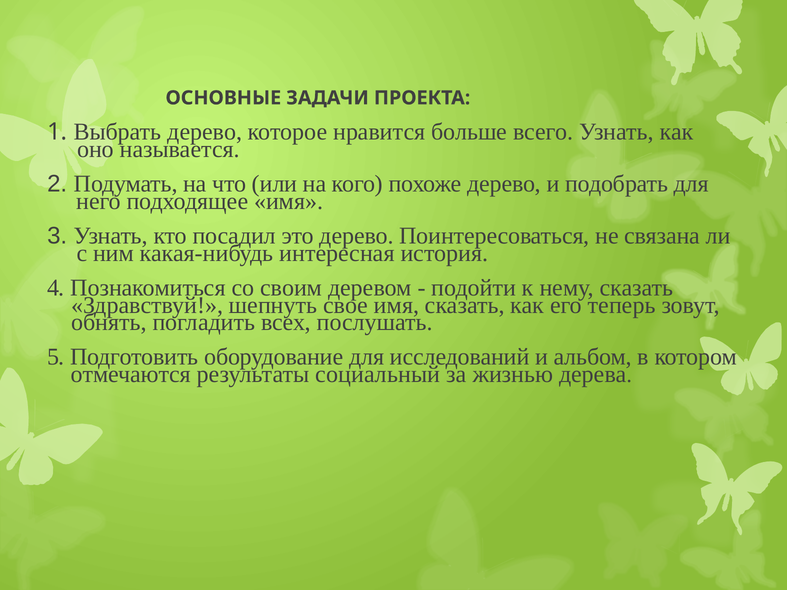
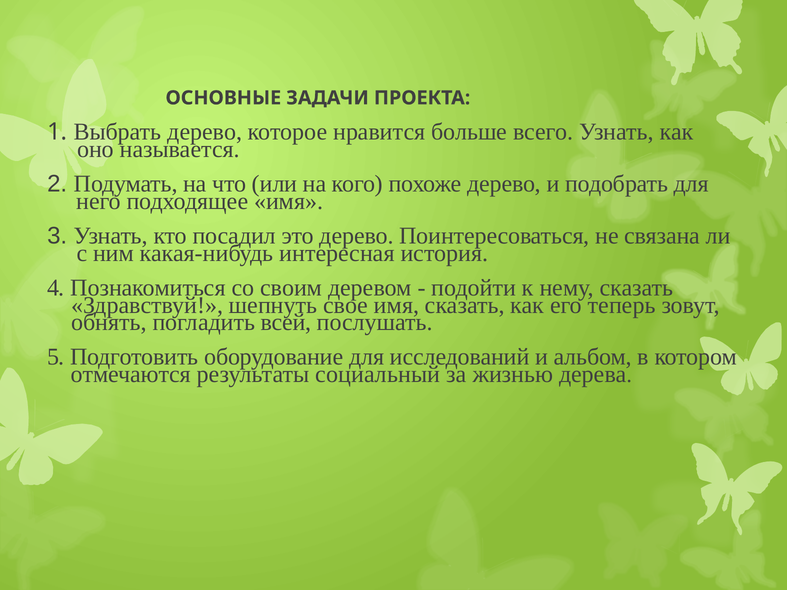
всех: всех -> всей
